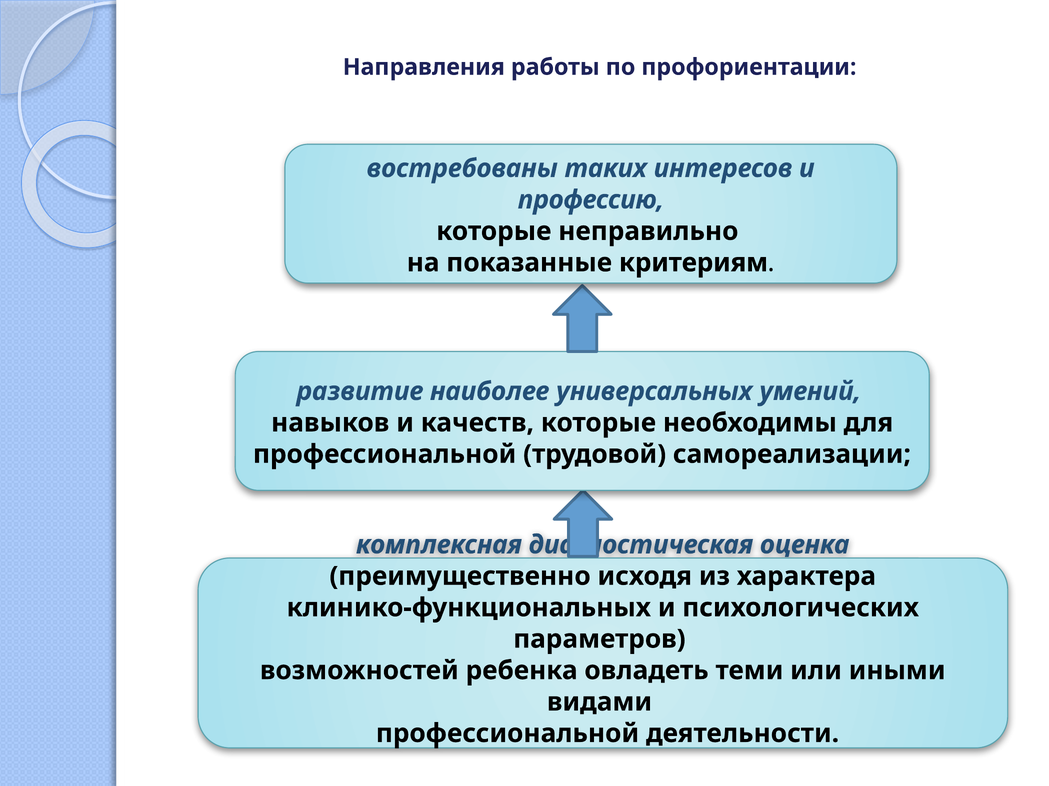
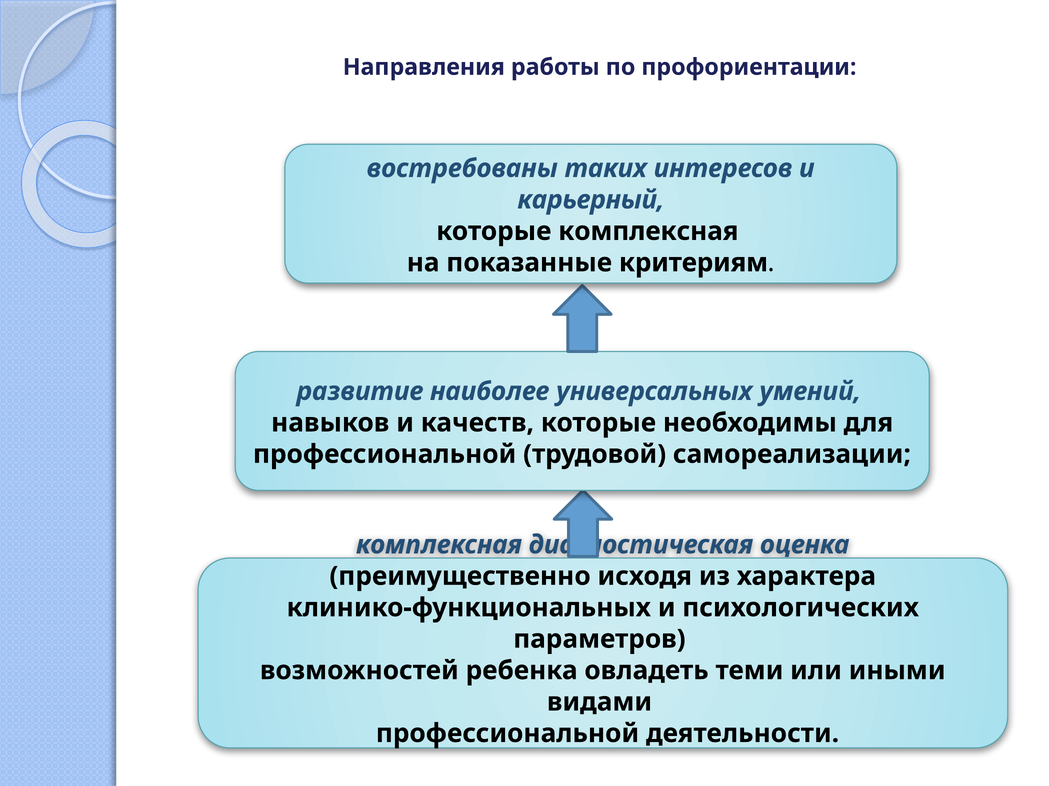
профессию: профессию -> карьерный
которые неправильно: неправильно -> комплексная
